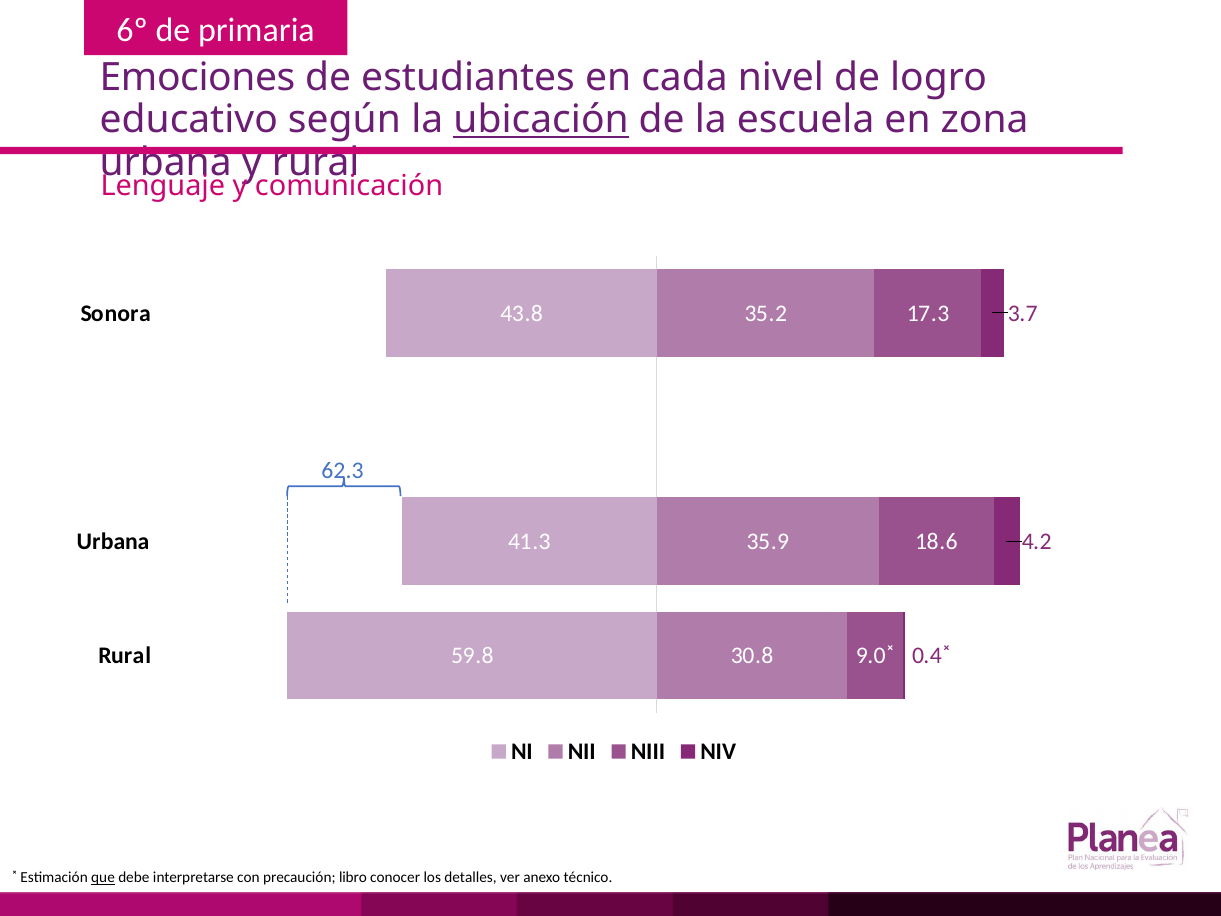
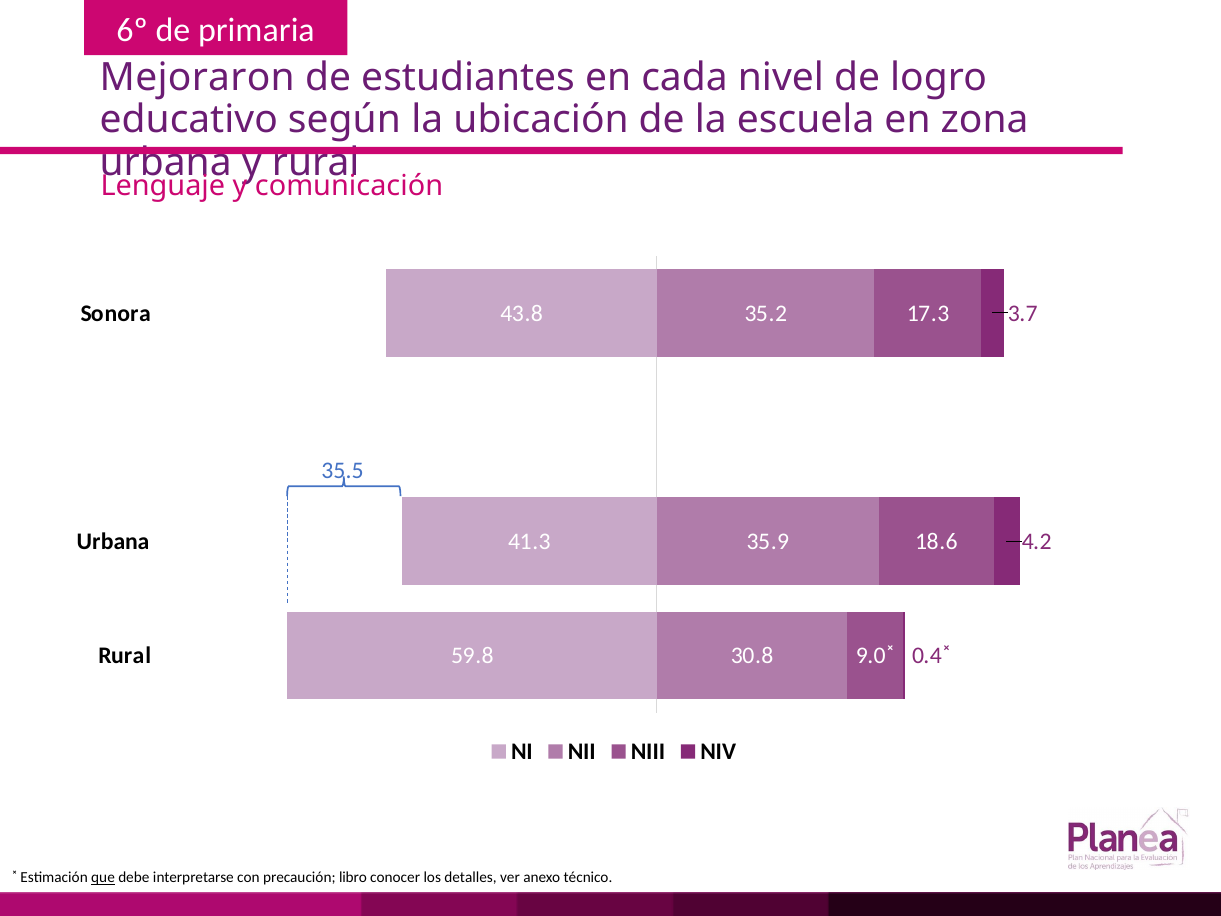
Emociones: Emociones -> Mejoraron
ubicación underline: present -> none
62.3: 62.3 -> 35.5
